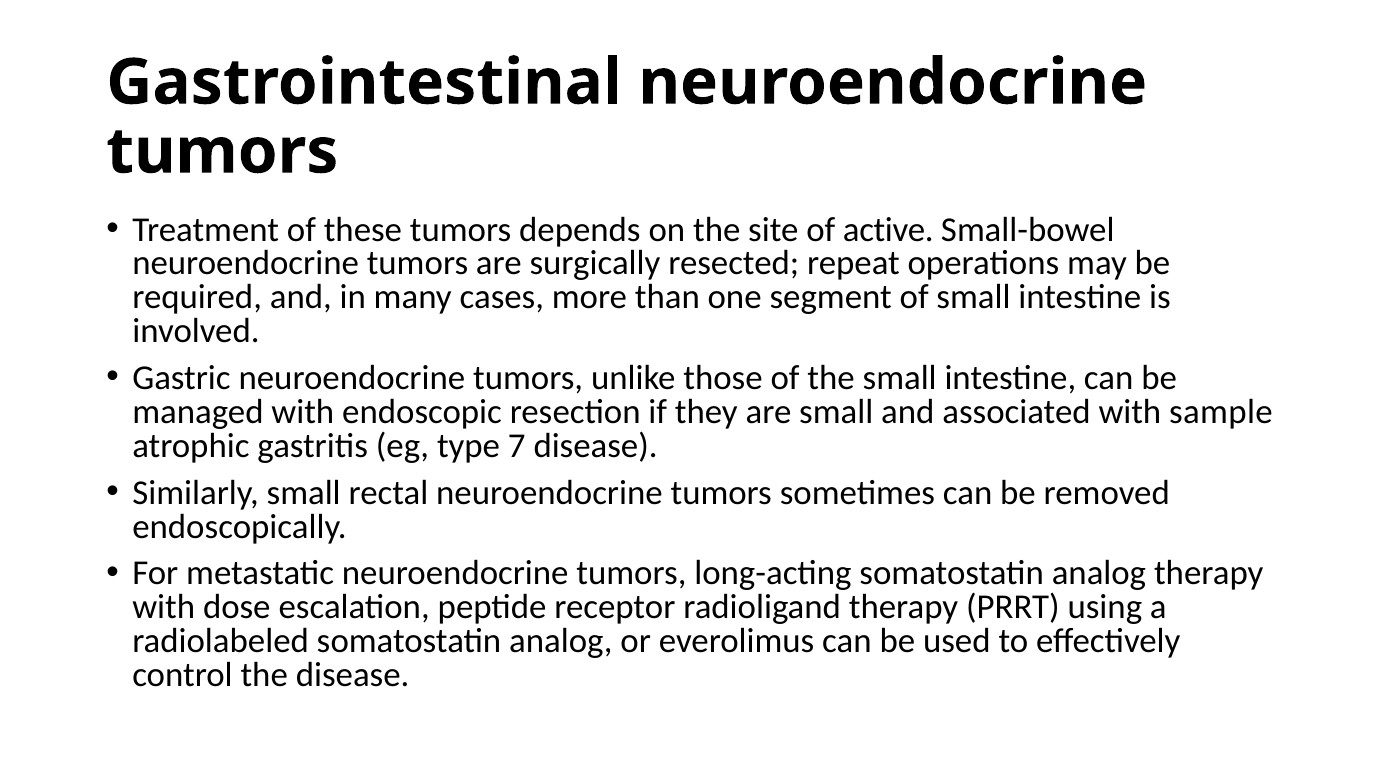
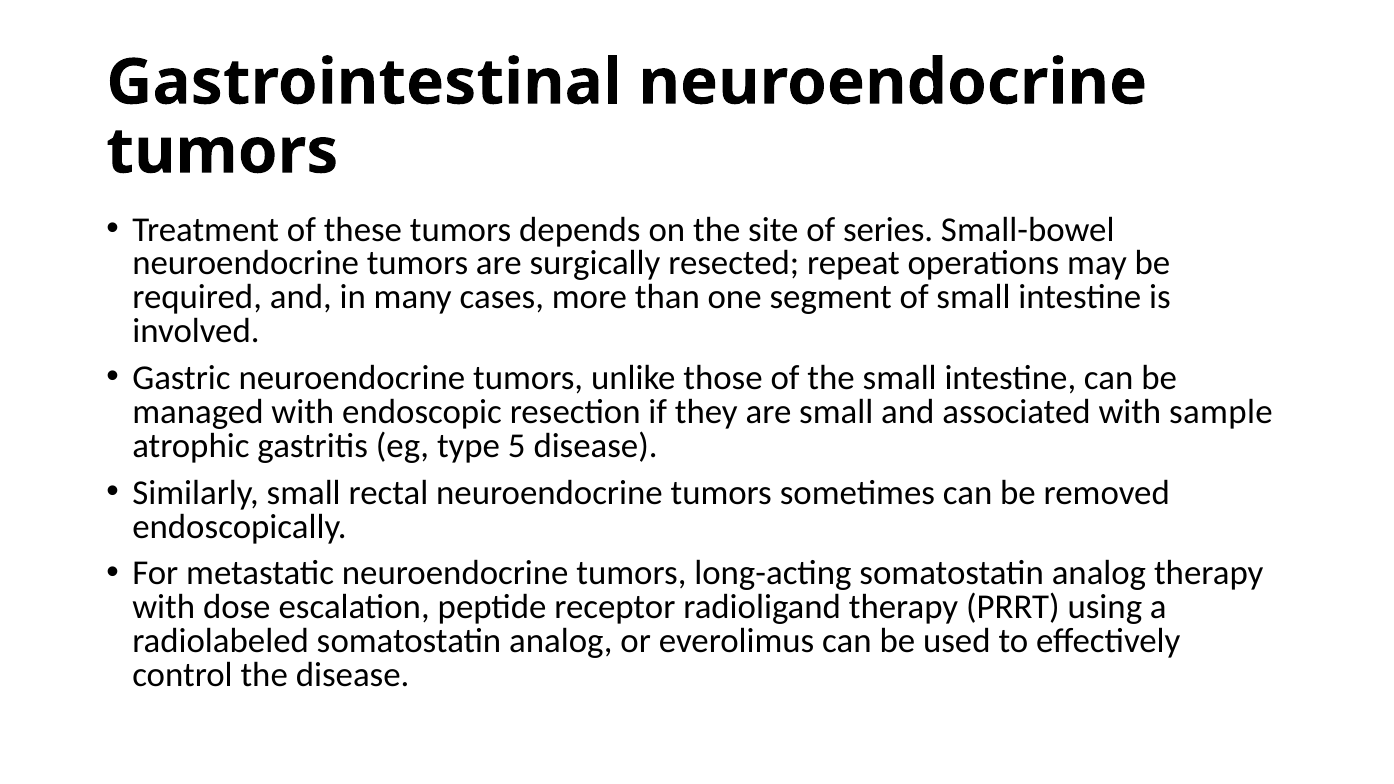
active: active -> series
7: 7 -> 5
